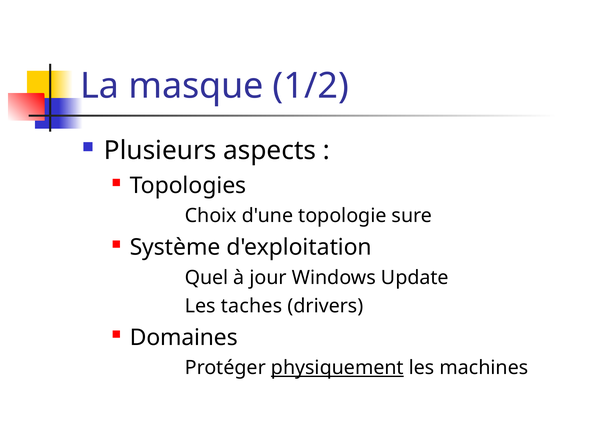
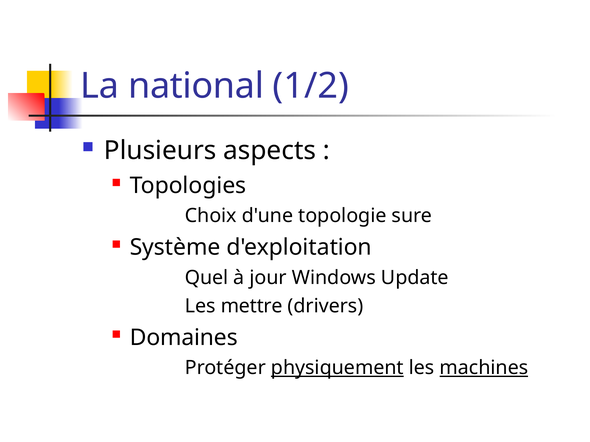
masque: masque -> national
taches: taches -> mettre
machines underline: none -> present
